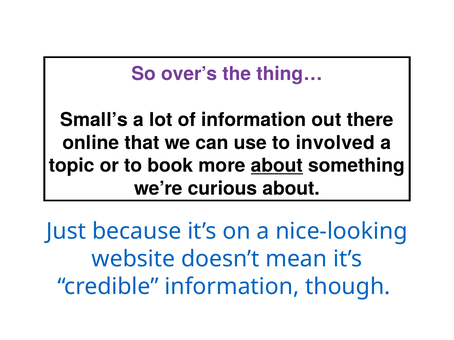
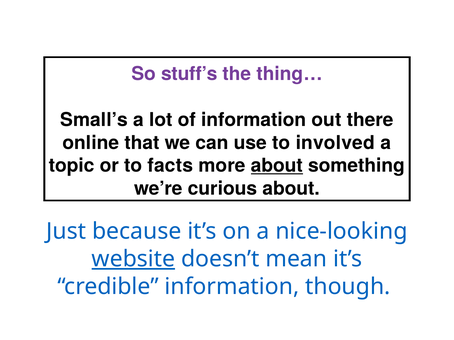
over’s: over’s -> stuff’s
book: book -> facts
website underline: none -> present
